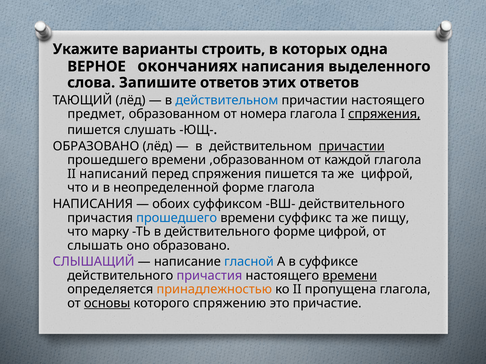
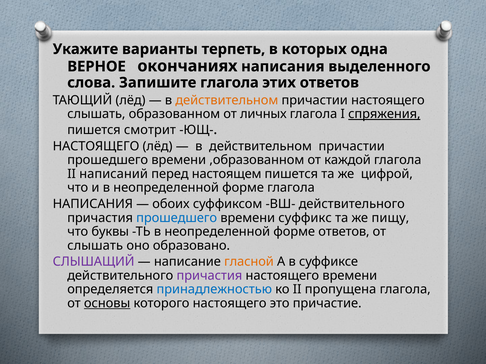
строить: строить -> терпеть
Запишите ответов: ответов -> глагола
действительном at (227, 100) colour: blue -> orange
предмет at (96, 114): предмет -> слышать
номера: номера -> личных
слушать: слушать -> смотрит
ОБРАЗОВАНО at (96, 146): ОБРАЗОВАНО -> НАСТОЯЩЕГО
причастии at (352, 146) underline: present -> none
перед спряжения: спряжения -> настоящем
марку: марку -> буквы
ТЬ в действительного: действительного -> неопределенной
форме цифрой: цифрой -> ответов
гласной colour: blue -> orange
времени at (350, 276) underline: present -> none
принадлежностью colour: orange -> blue
которого спряжению: спряжению -> настоящего
